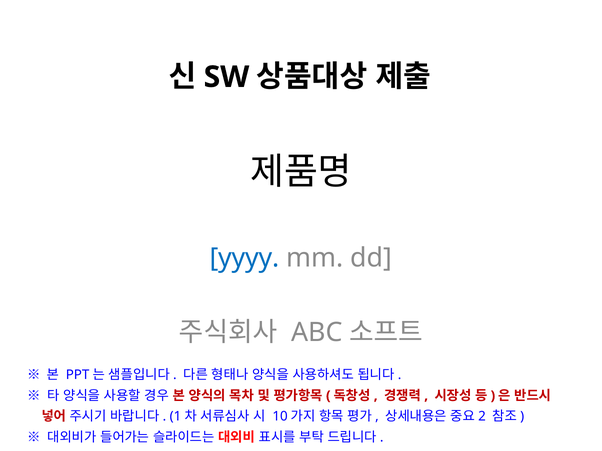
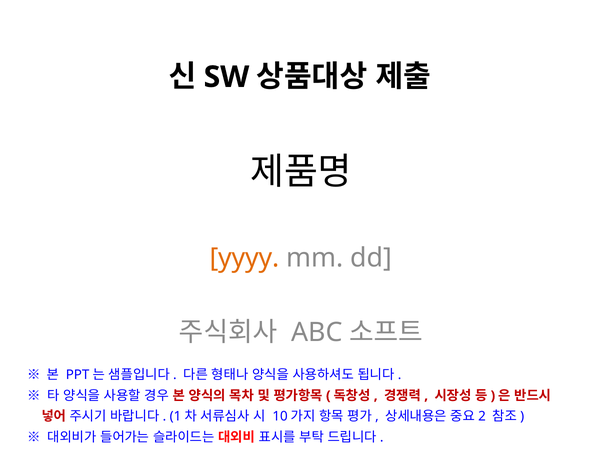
yyyy colour: blue -> orange
